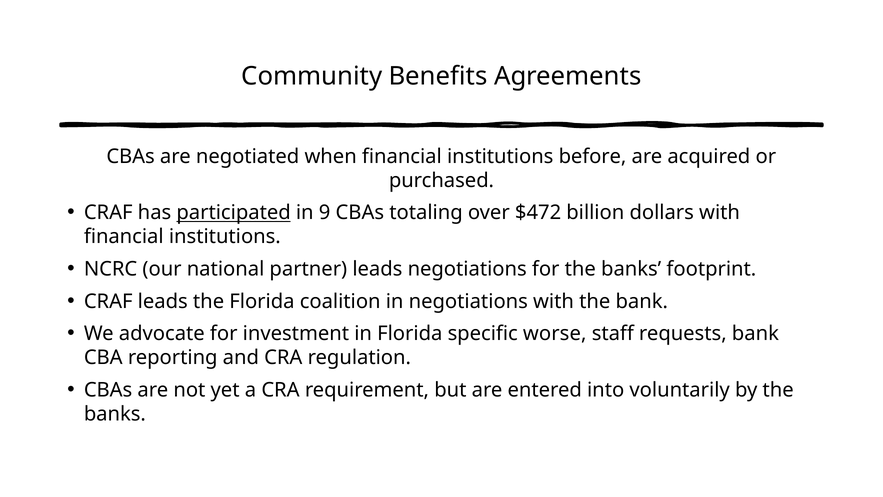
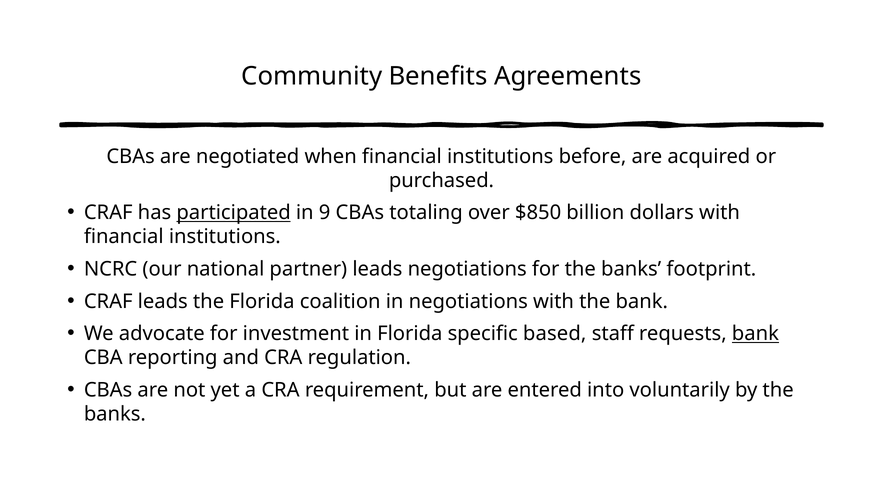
$472: $472 -> $850
worse: worse -> based
bank at (755, 333) underline: none -> present
